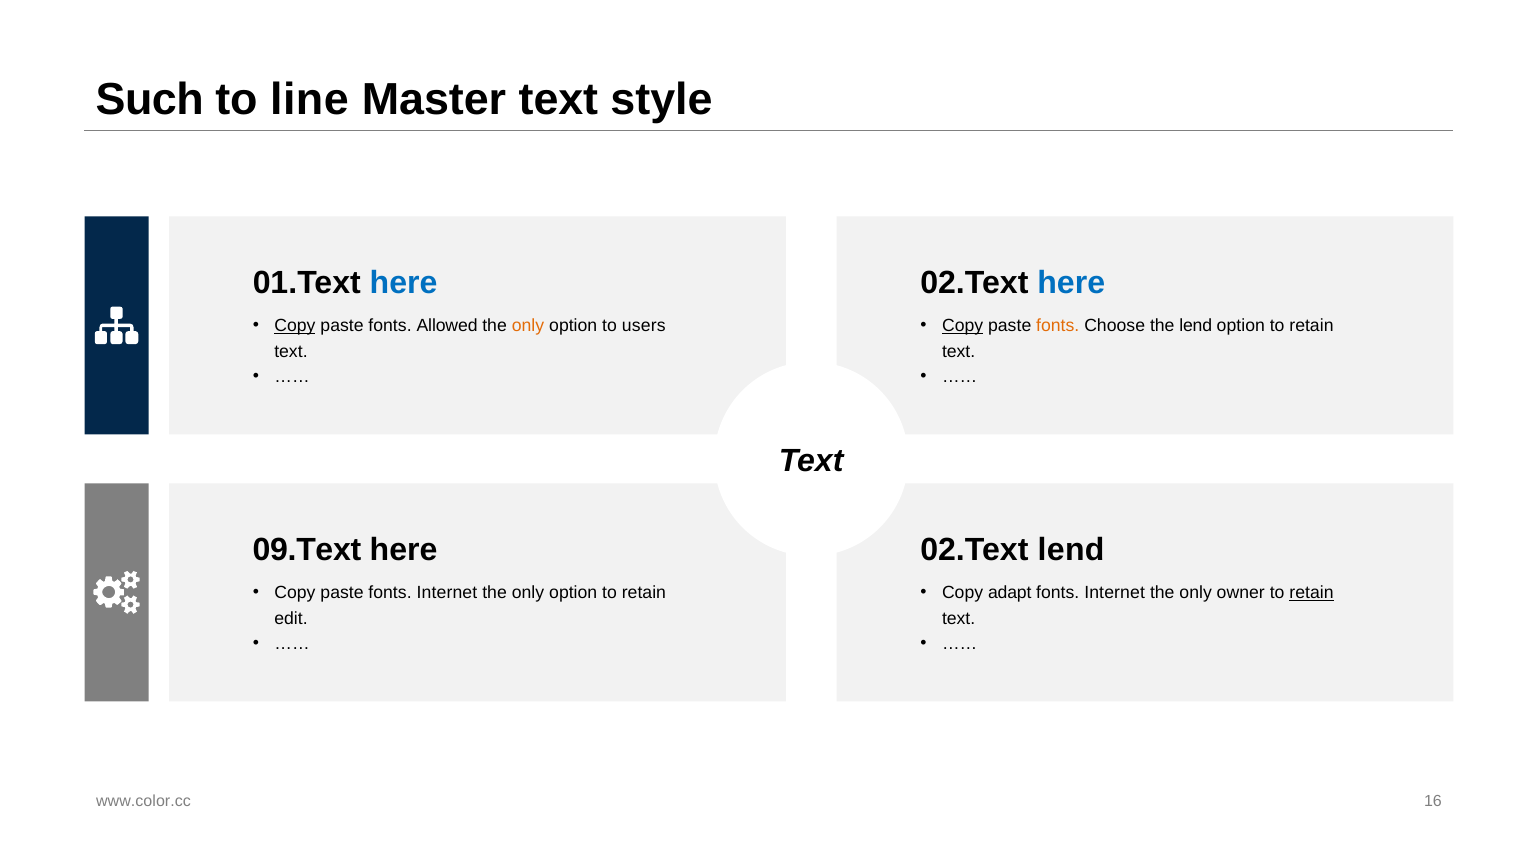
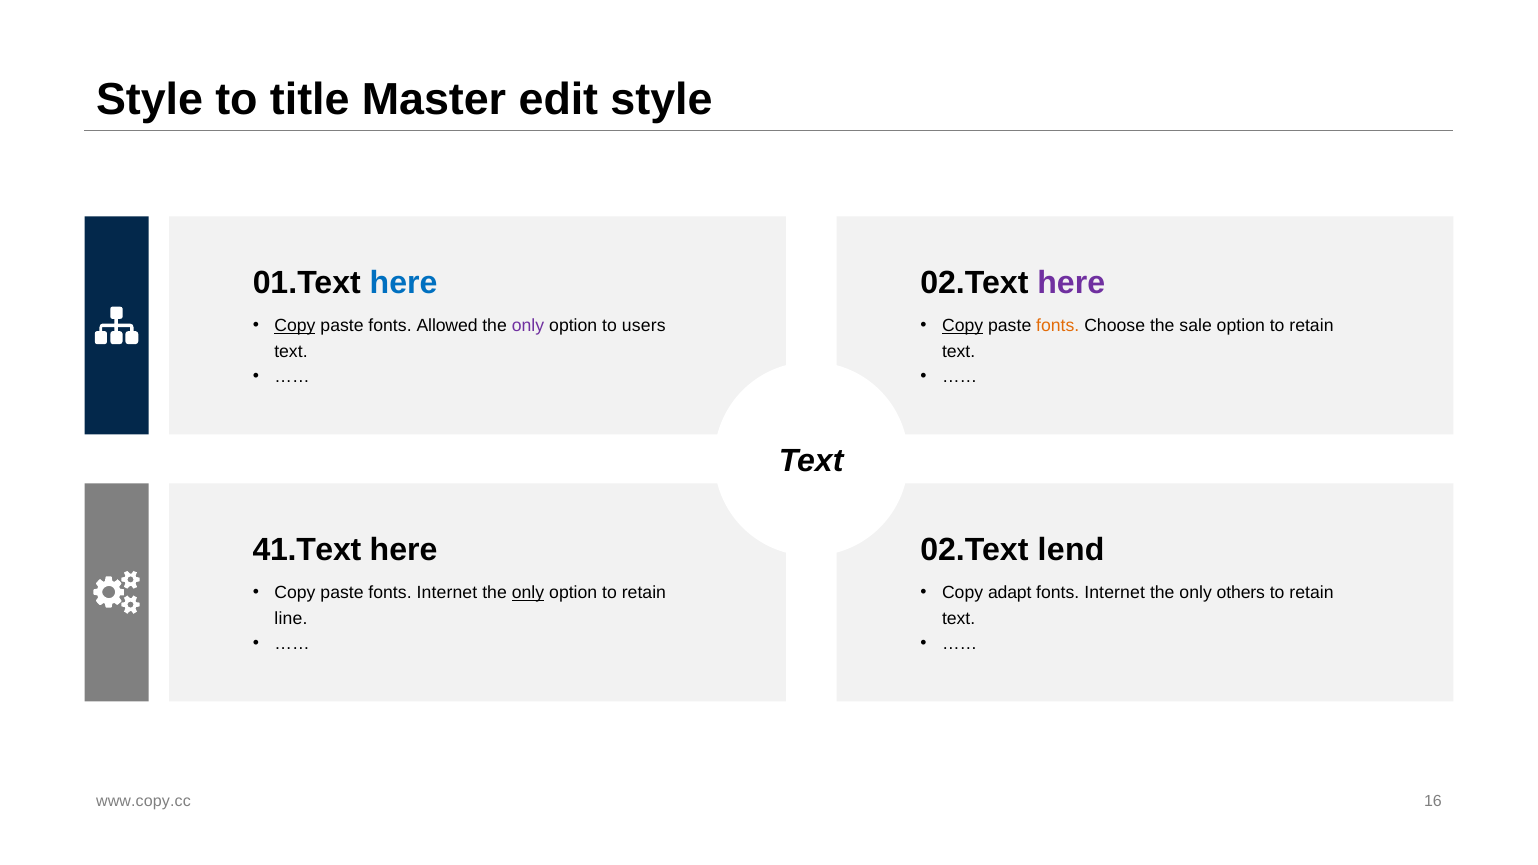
Such at (150, 99): Such -> Style
line: line -> title
Master text: text -> edit
here at (1071, 283) colour: blue -> purple
only at (528, 326) colour: orange -> purple
the lend: lend -> sale
09.Text: 09.Text -> 41.Text
only at (528, 593) underline: none -> present
owner: owner -> others
retain at (1312, 593) underline: present -> none
edit: edit -> line
www.color.cc: www.color.cc -> www.copy.cc
